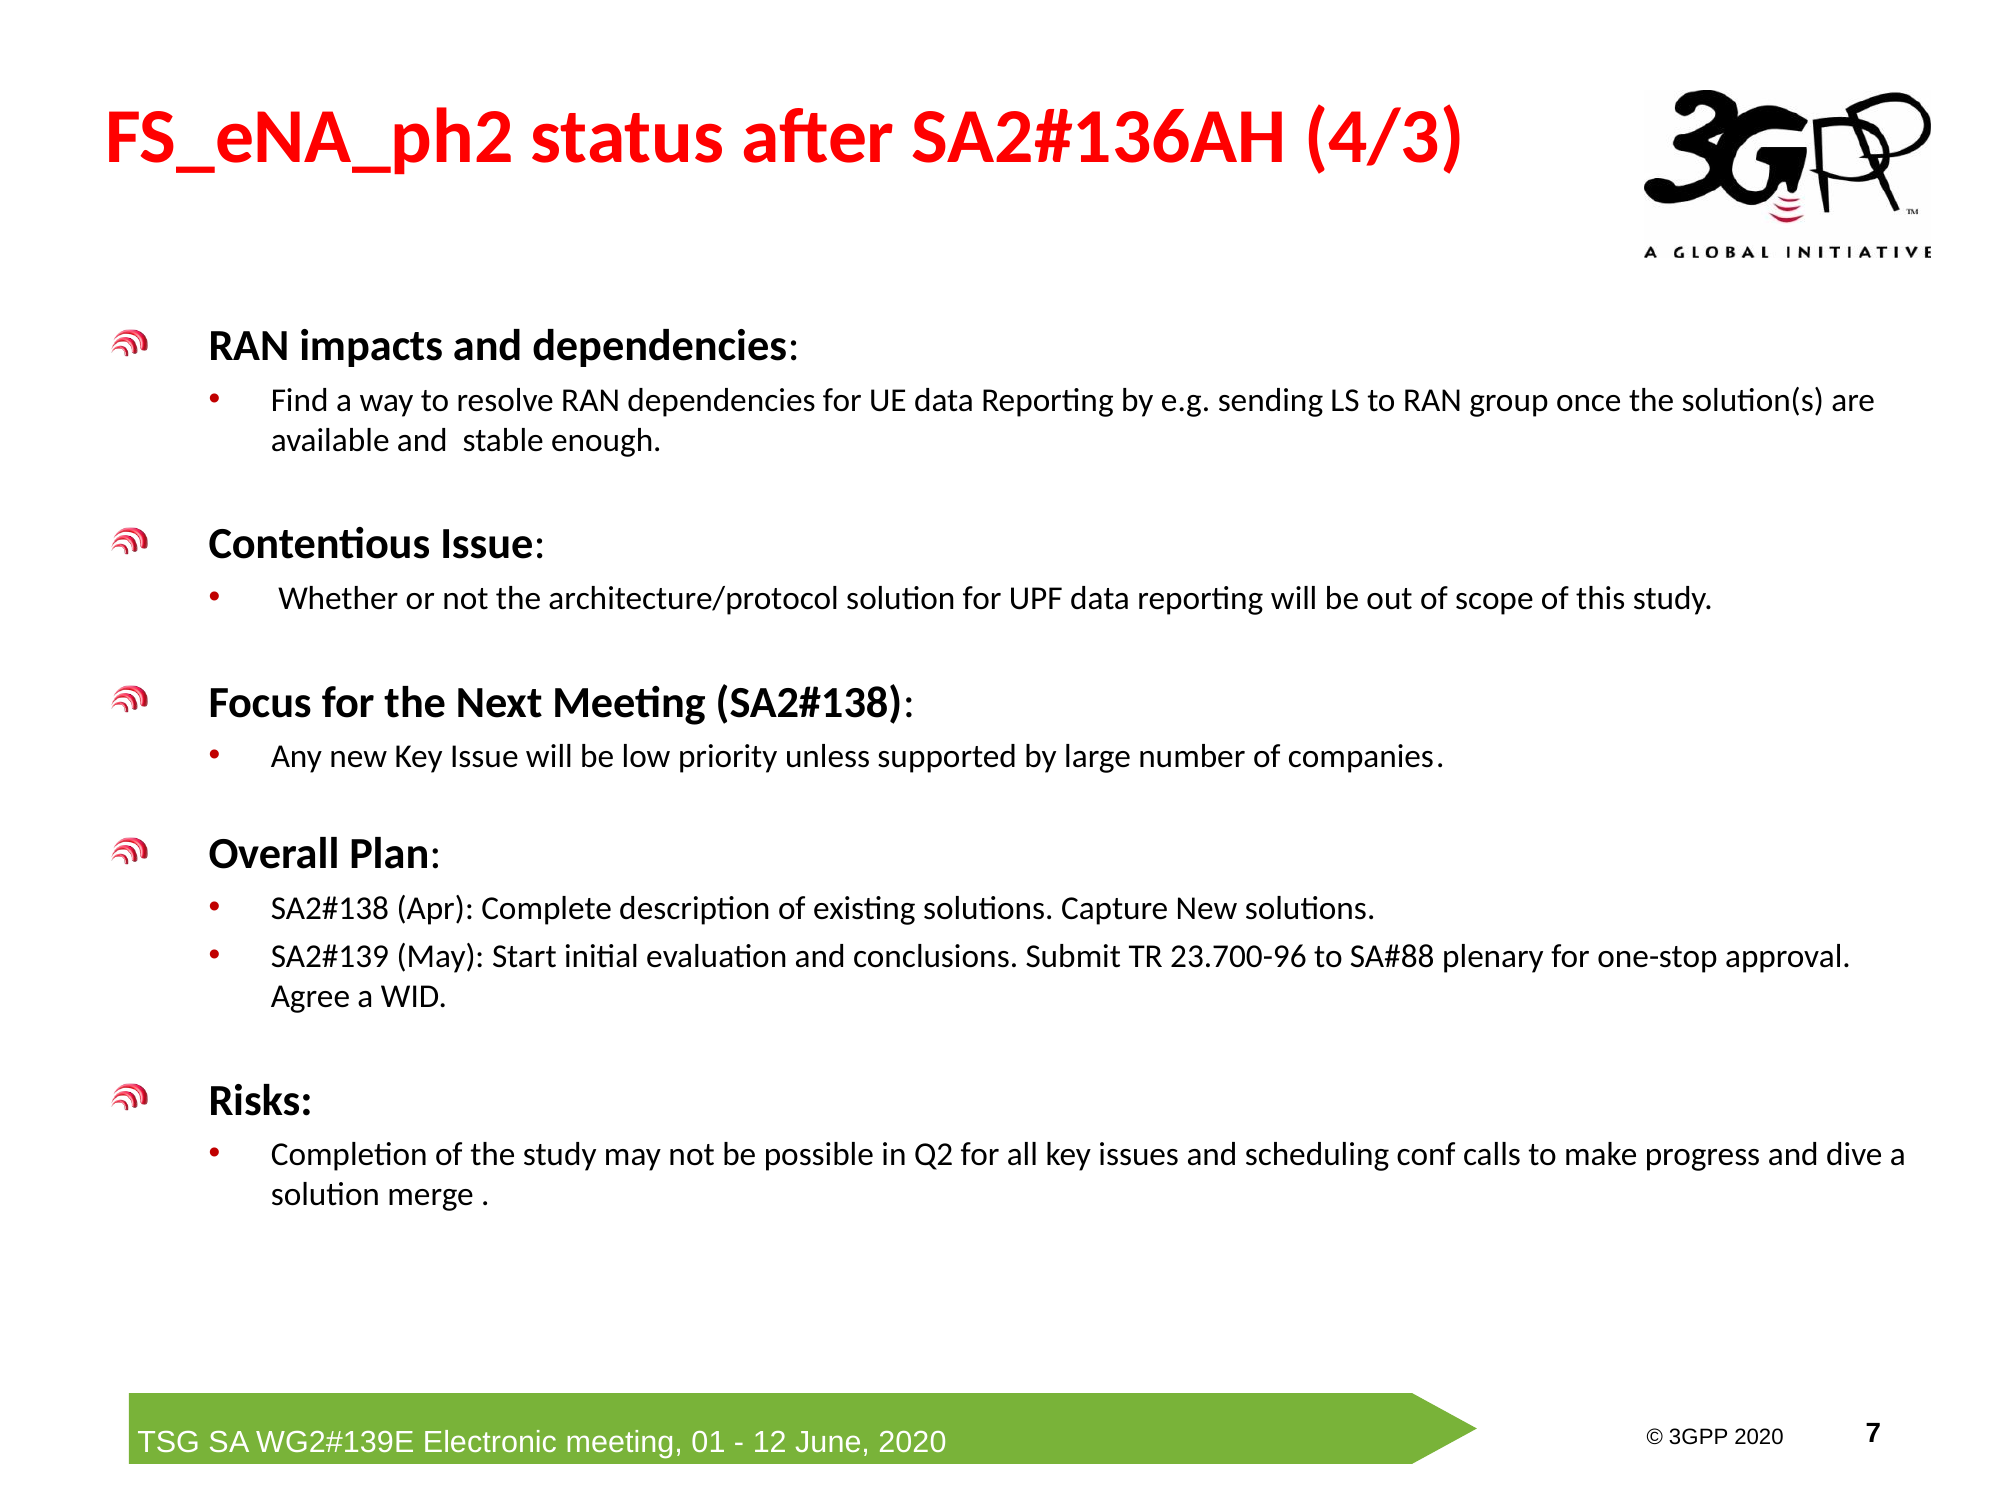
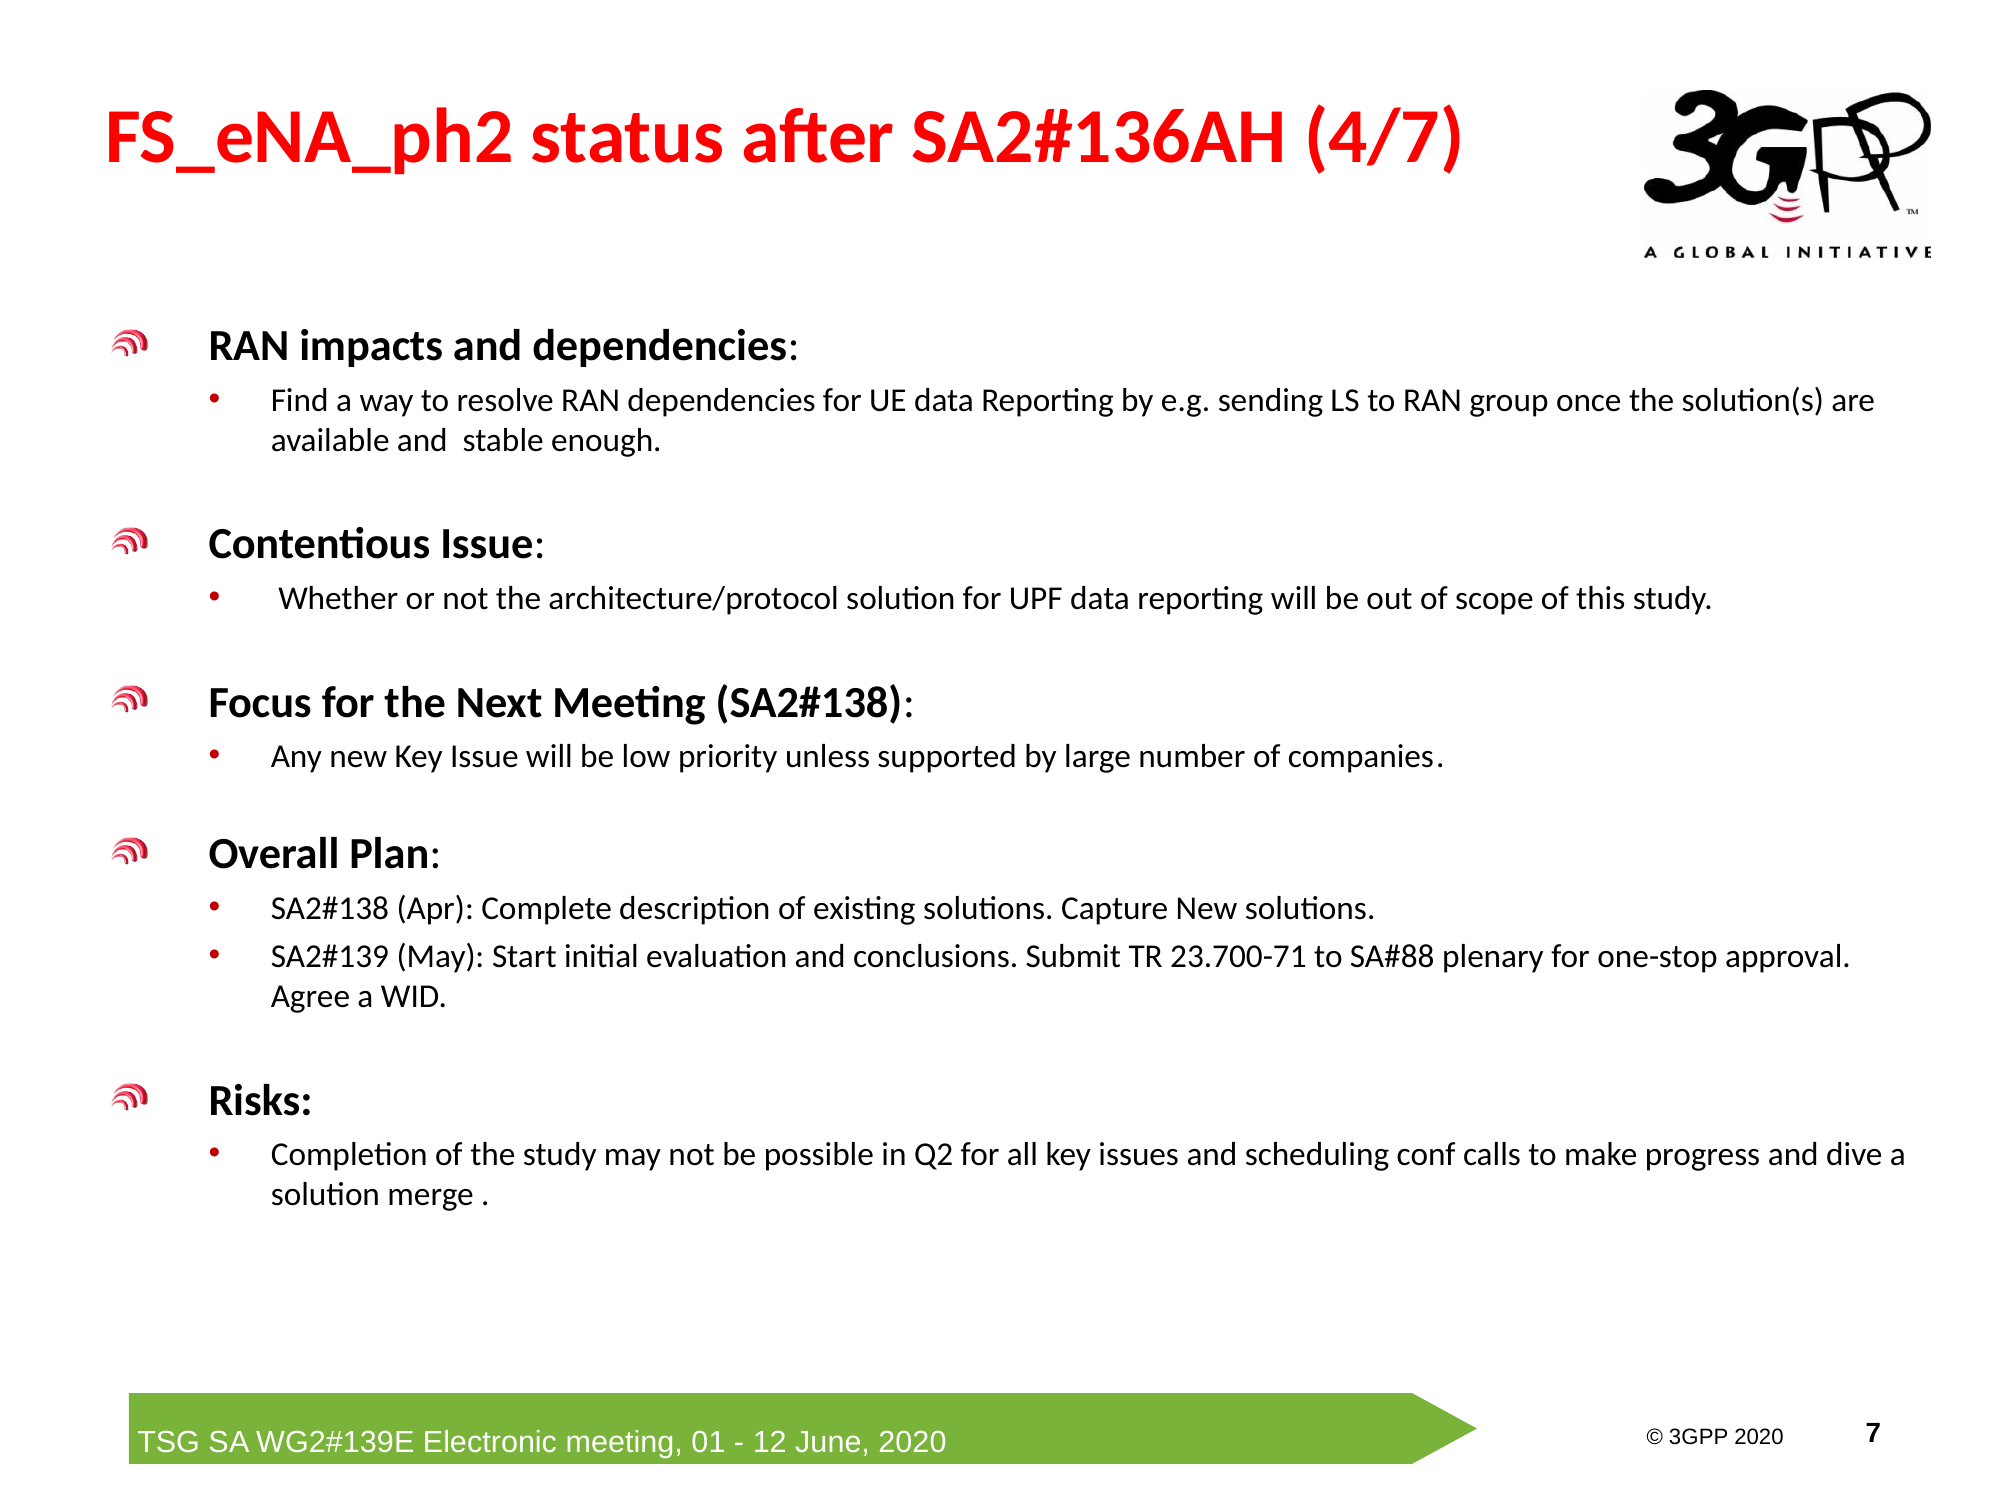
4/3: 4/3 -> 4/7
23.700-96: 23.700-96 -> 23.700-71
